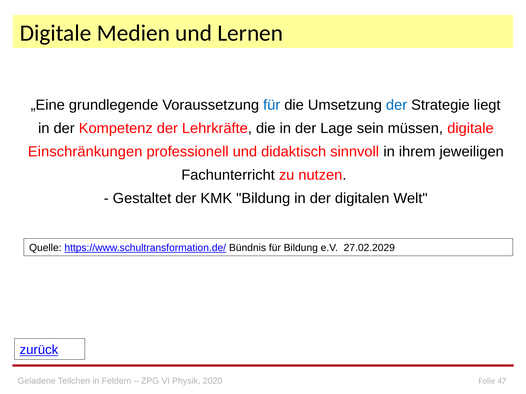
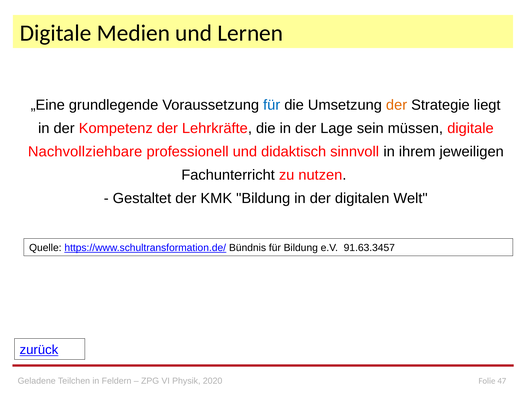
der at (397, 105) colour: blue -> orange
Einschränkungen: Einschränkungen -> Nachvollziehbare
27.02.2029: 27.02.2029 -> 91.63.3457
